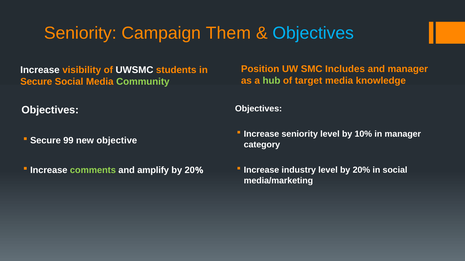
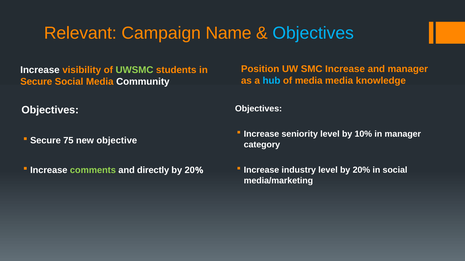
Seniority at (80, 33): Seniority -> Relevant
Them: Them -> Name
SMC Includes: Includes -> Increase
UWSMC colour: white -> light green
hub colour: light green -> light blue
of target: target -> media
Community colour: light green -> white
99: 99 -> 75
amplify: amplify -> directly
